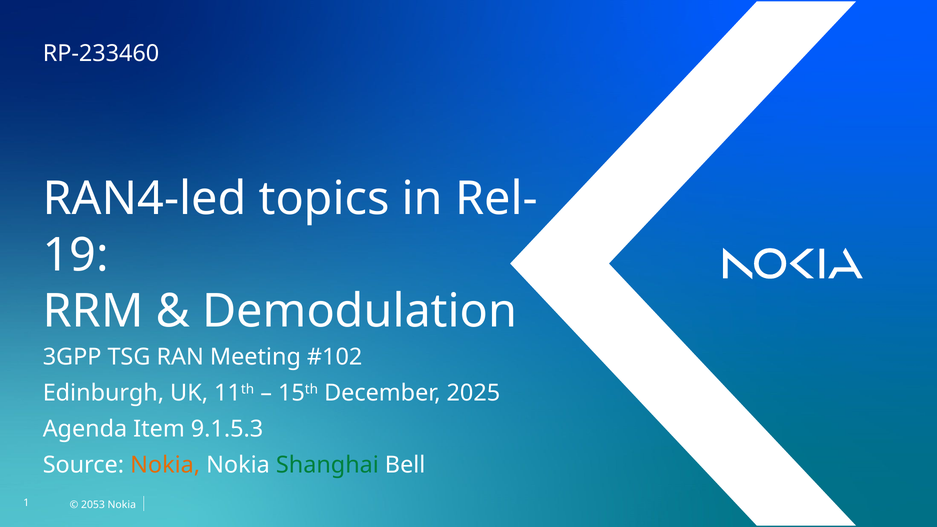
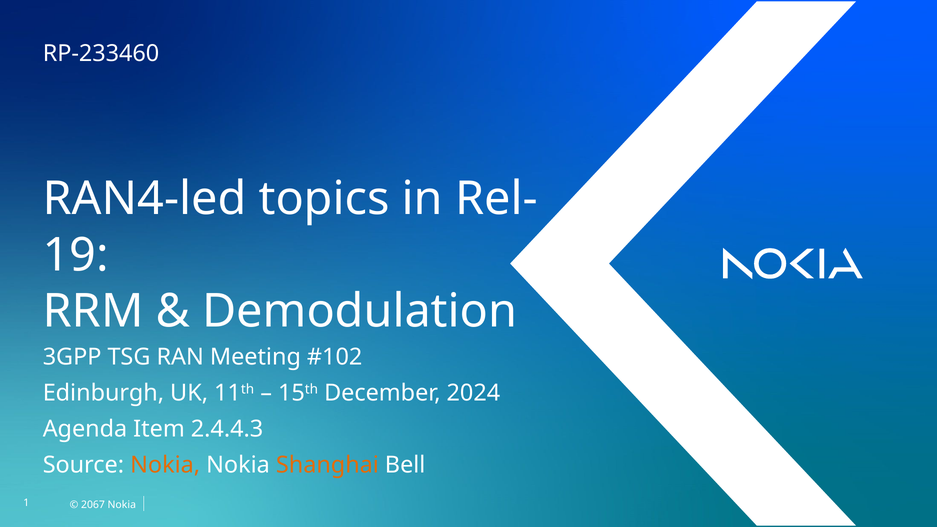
2025: 2025 -> 2024
9.1.5.3: 9.1.5.3 -> 2.4.4.3
Shanghai colour: green -> orange
2053: 2053 -> 2067
